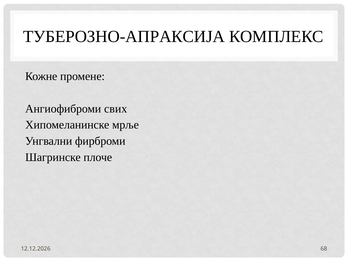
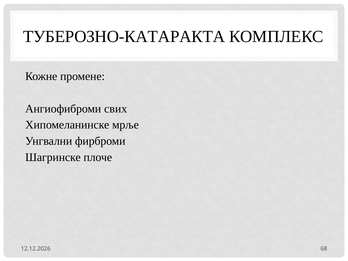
ТУБЕРОЗНО-АПРАКСИЈА: ТУБЕРОЗНО-АПРАКСИЈА -> ТУБЕРОЗНО-КАТАРАКТА
